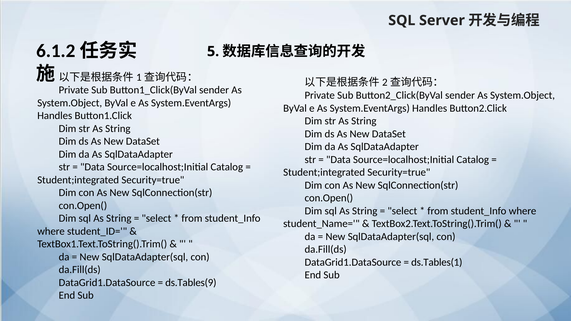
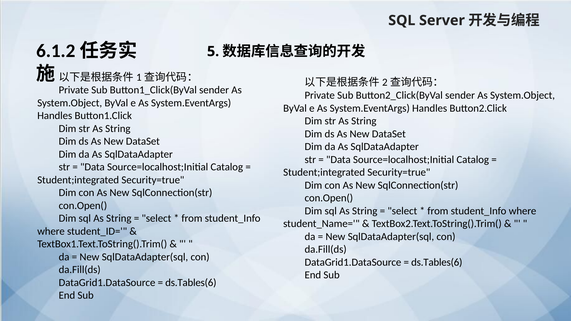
ds.Tables(1 at (437, 262): ds.Tables(1 -> ds.Tables(6
ds.Tables(9 at (191, 283): ds.Tables(9 -> ds.Tables(6
